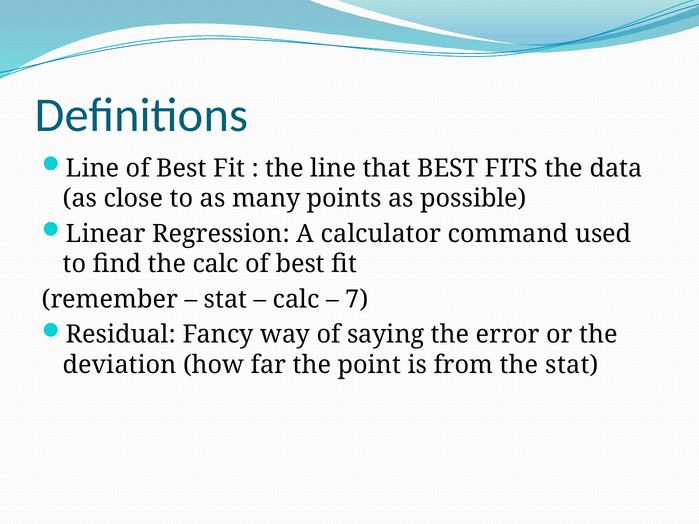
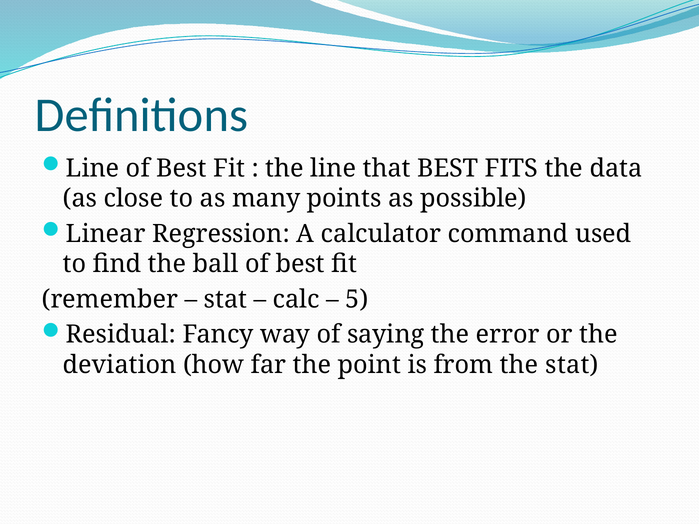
the calc: calc -> ball
7: 7 -> 5
